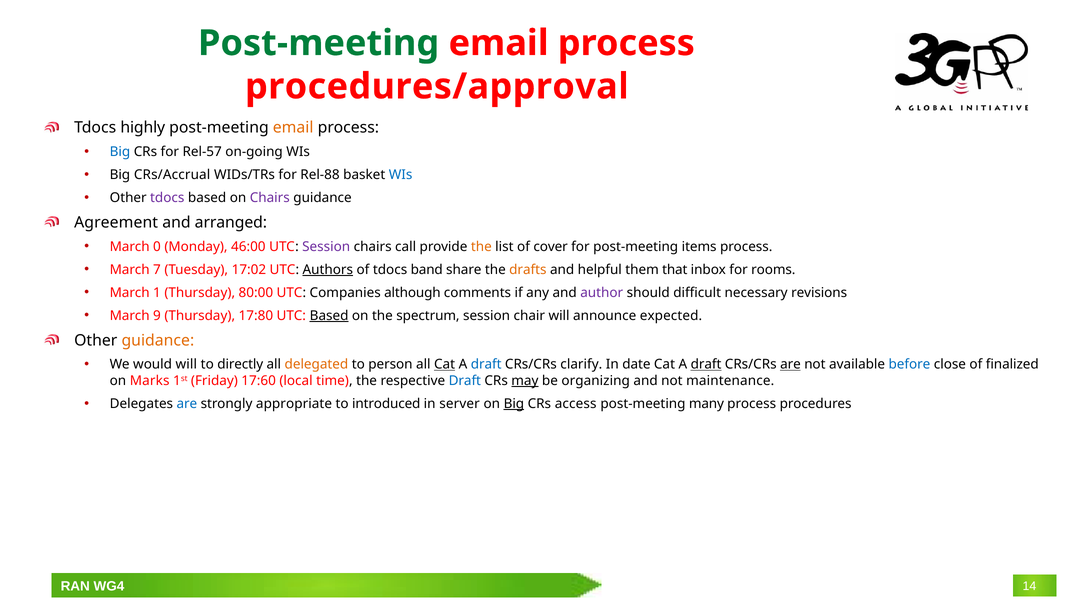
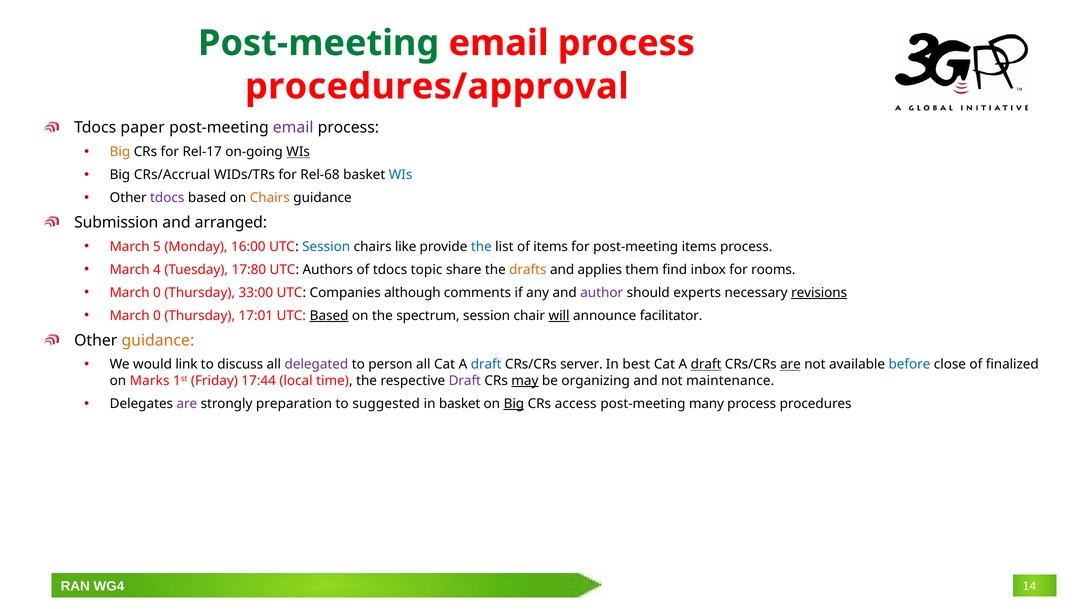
highly: highly -> paper
email at (293, 128) colour: orange -> purple
Big at (120, 152) colour: blue -> orange
Rel-57: Rel-57 -> Rel-17
WIs at (298, 152) underline: none -> present
Rel-88: Rel-88 -> Rel-68
Chairs at (270, 198) colour: purple -> orange
Agreement: Agreement -> Submission
0: 0 -> 5
46:00: 46:00 -> 16:00
Session at (326, 247) colour: purple -> blue
call: call -> like
the at (481, 247) colour: orange -> blue
of cover: cover -> items
7: 7 -> 4
17:02: 17:02 -> 17:80
Authors underline: present -> none
band: band -> topic
helpful: helpful -> applies
that: that -> find
1 at (157, 293): 1 -> 0
80:00: 80:00 -> 33:00
difficult: difficult -> experts
revisions underline: none -> present
9 at (157, 316): 9 -> 0
17:80: 17:80 -> 17:01
will at (559, 316) underline: none -> present
expected: expected -> facilitator
would will: will -> link
directly: directly -> discuss
delegated colour: orange -> purple
Cat at (445, 364) underline: present -> none
clarify: clarify -> server
date: date -> best
17:60: 17:60 -> 17:44
Draft at (465, 381) colour: blue -> purple
are at (187, 404) colour: blue -> purple
appropriate: appropriate -> preparation
introduced: introduced -> suggested
in server: server -> basket
